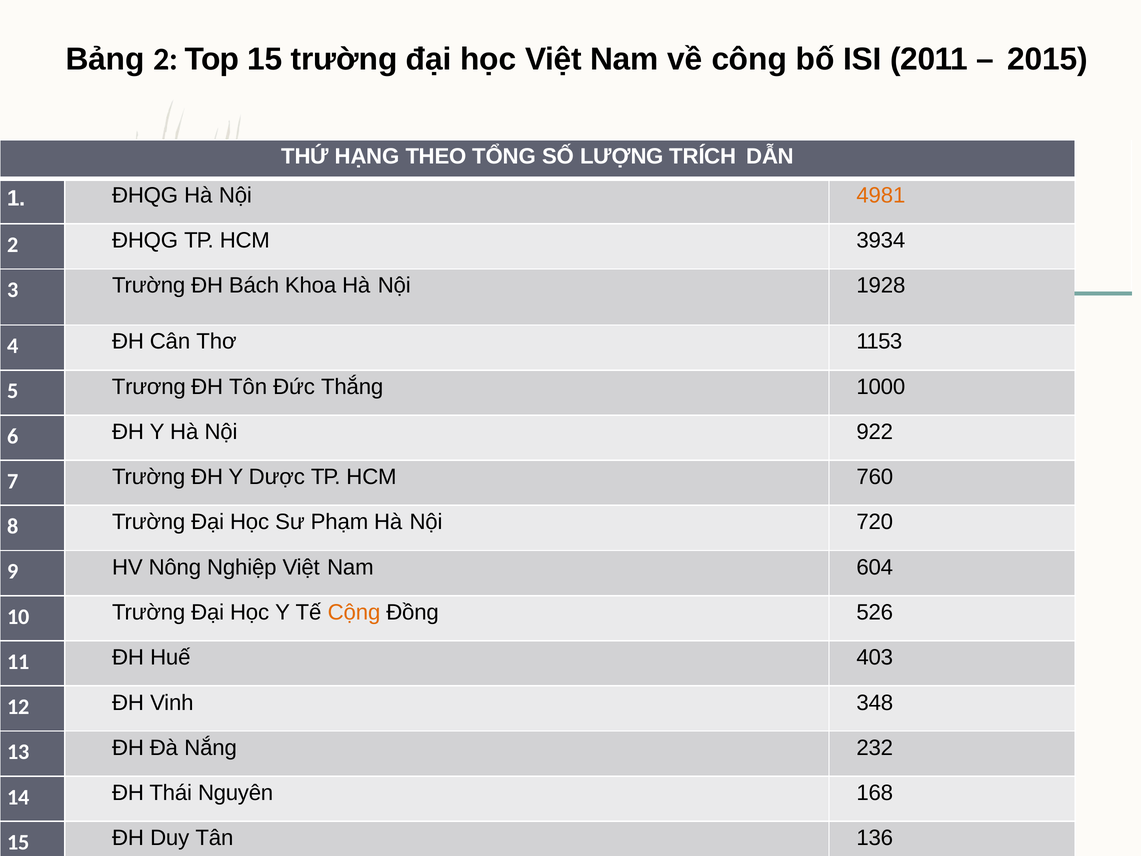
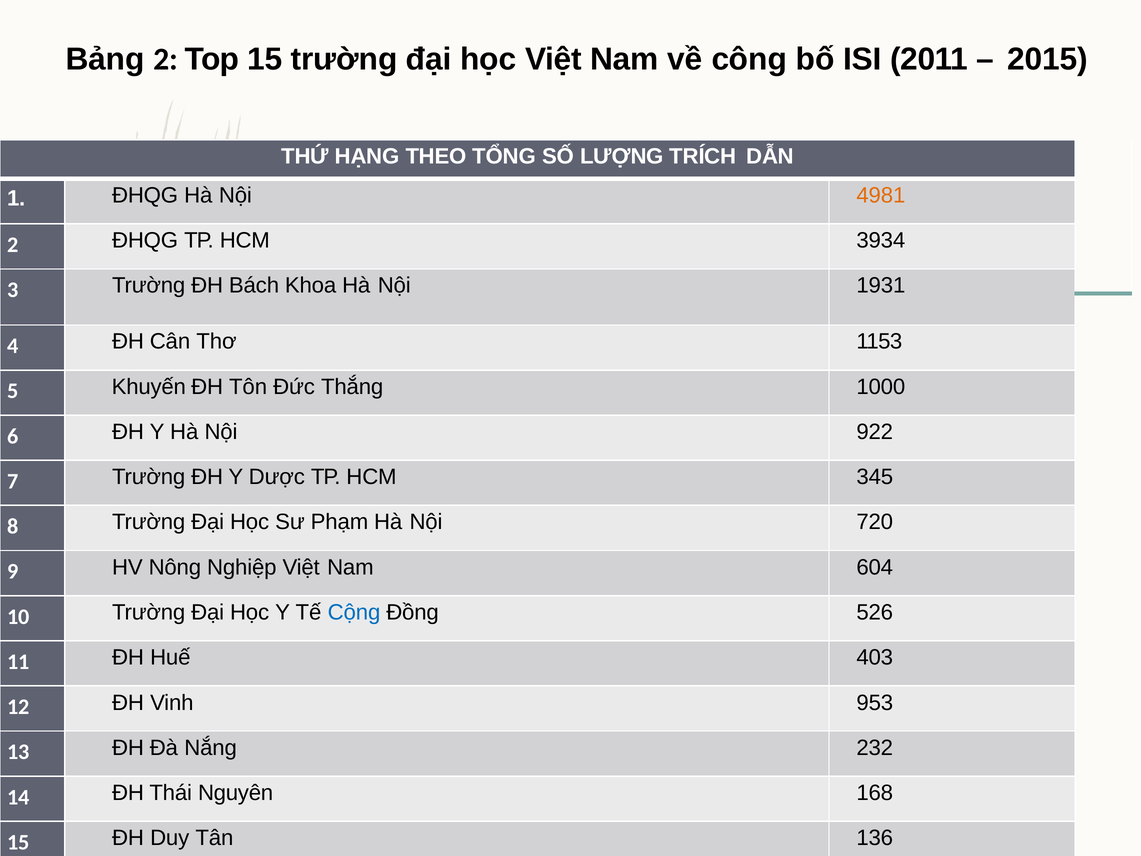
1928: 1928 -> 1931
Trương: Trương -> Khuyến
760: 760 -> 345
Cộng colour: orange -> blue
348: 348 -> 953
